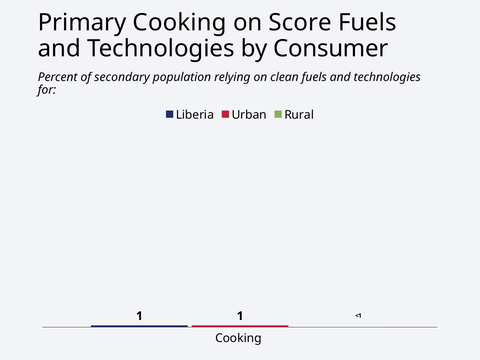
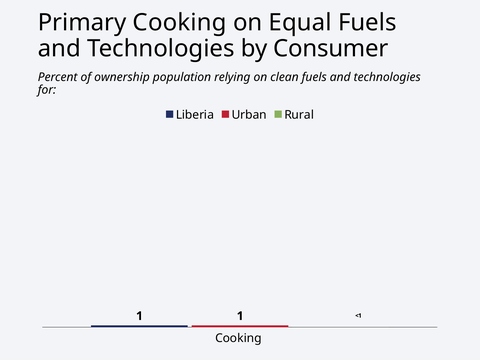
Score: Score -> Equal
secondary: secondary -> ownership
